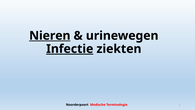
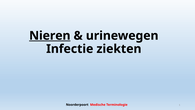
Infectie underline: present -> none
